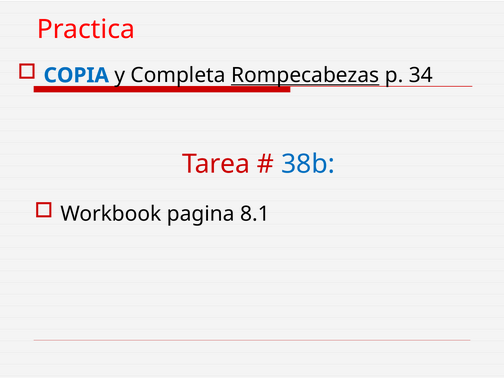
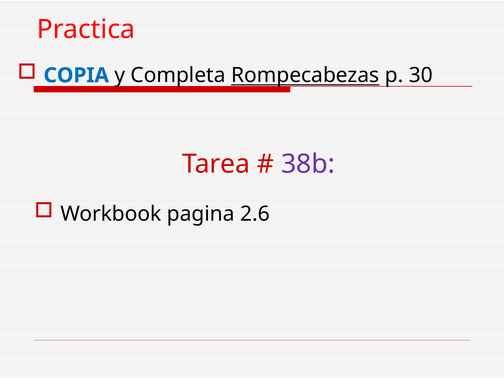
34: 34 -> 30
38b colour: blue -> purple
8.1: 8.1 -> 2.6
